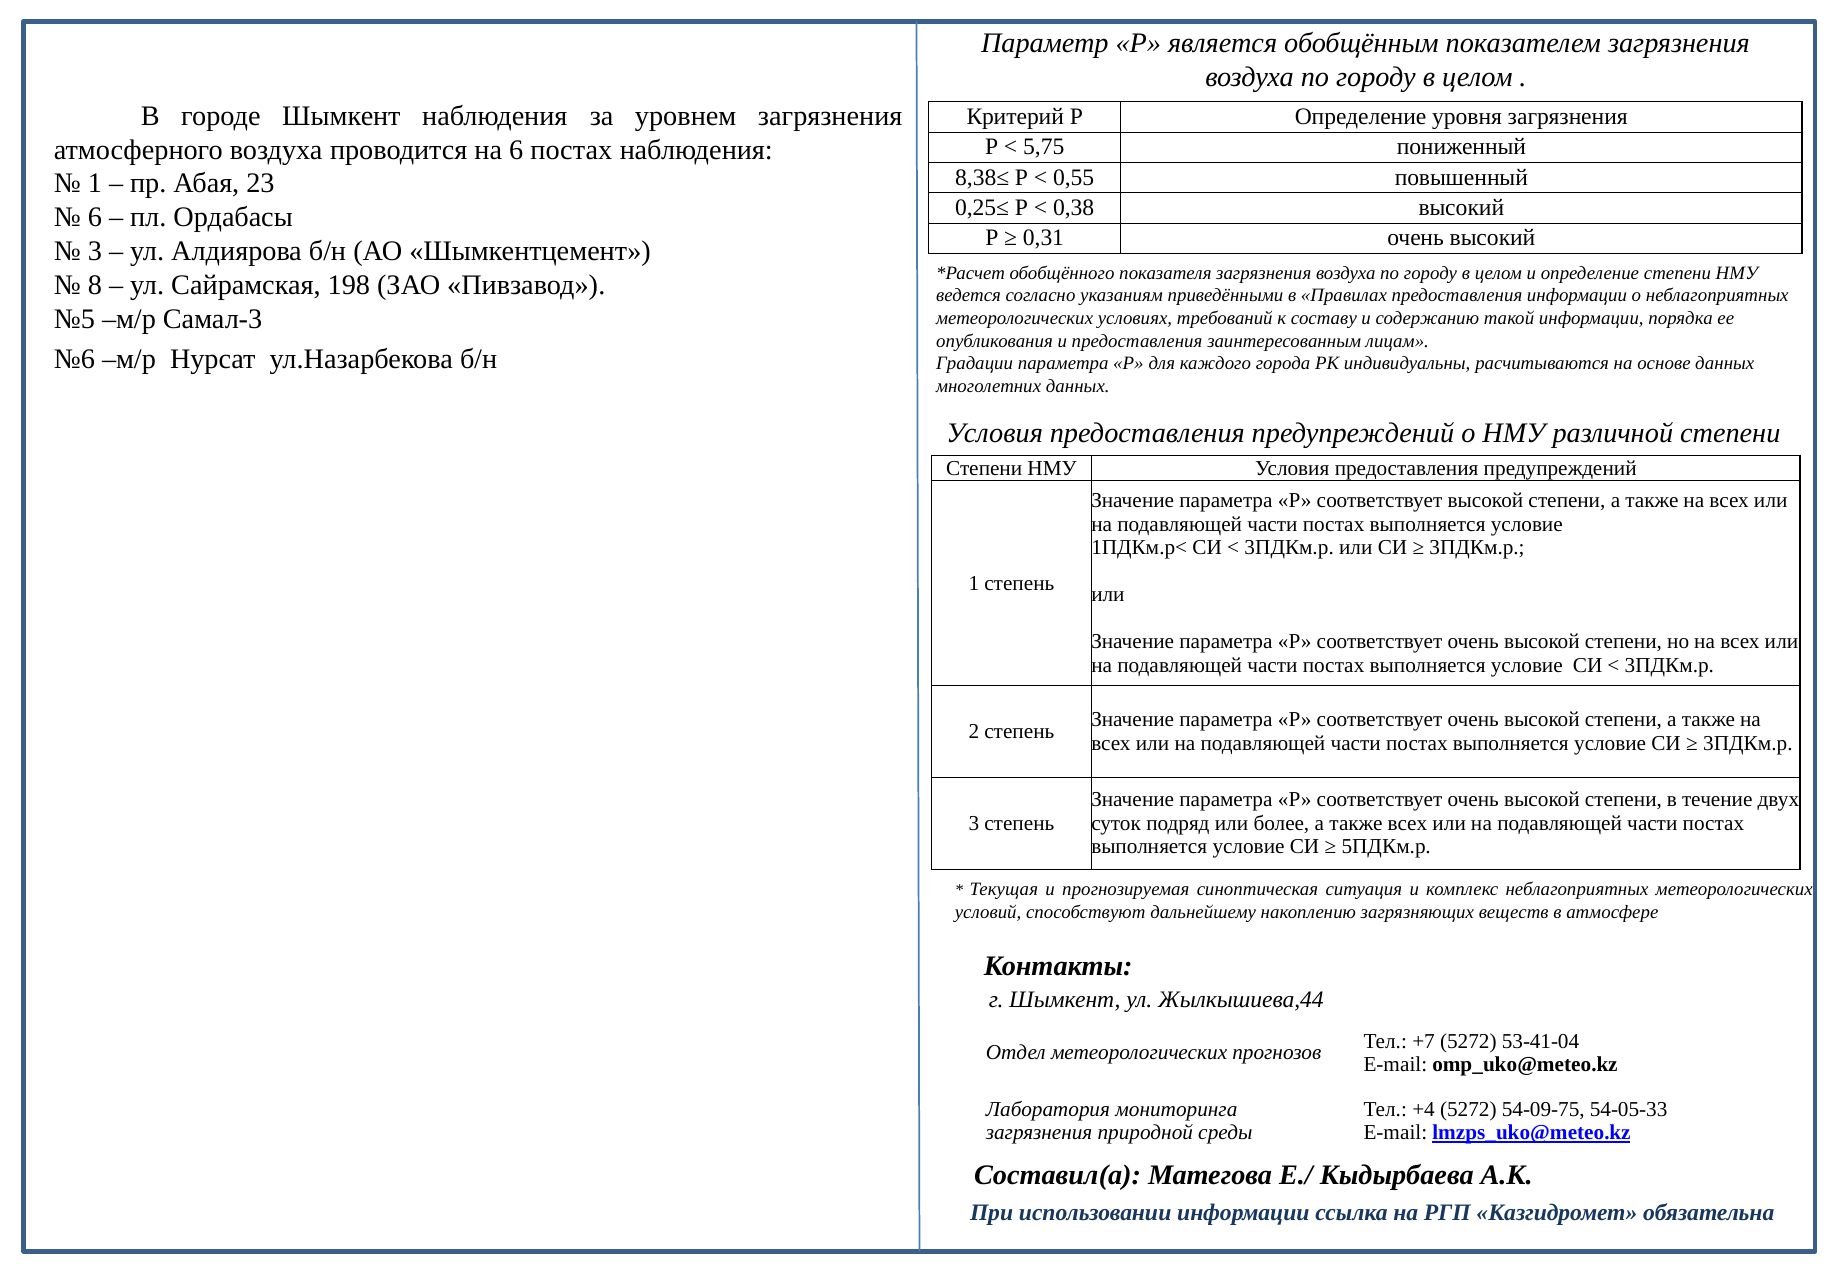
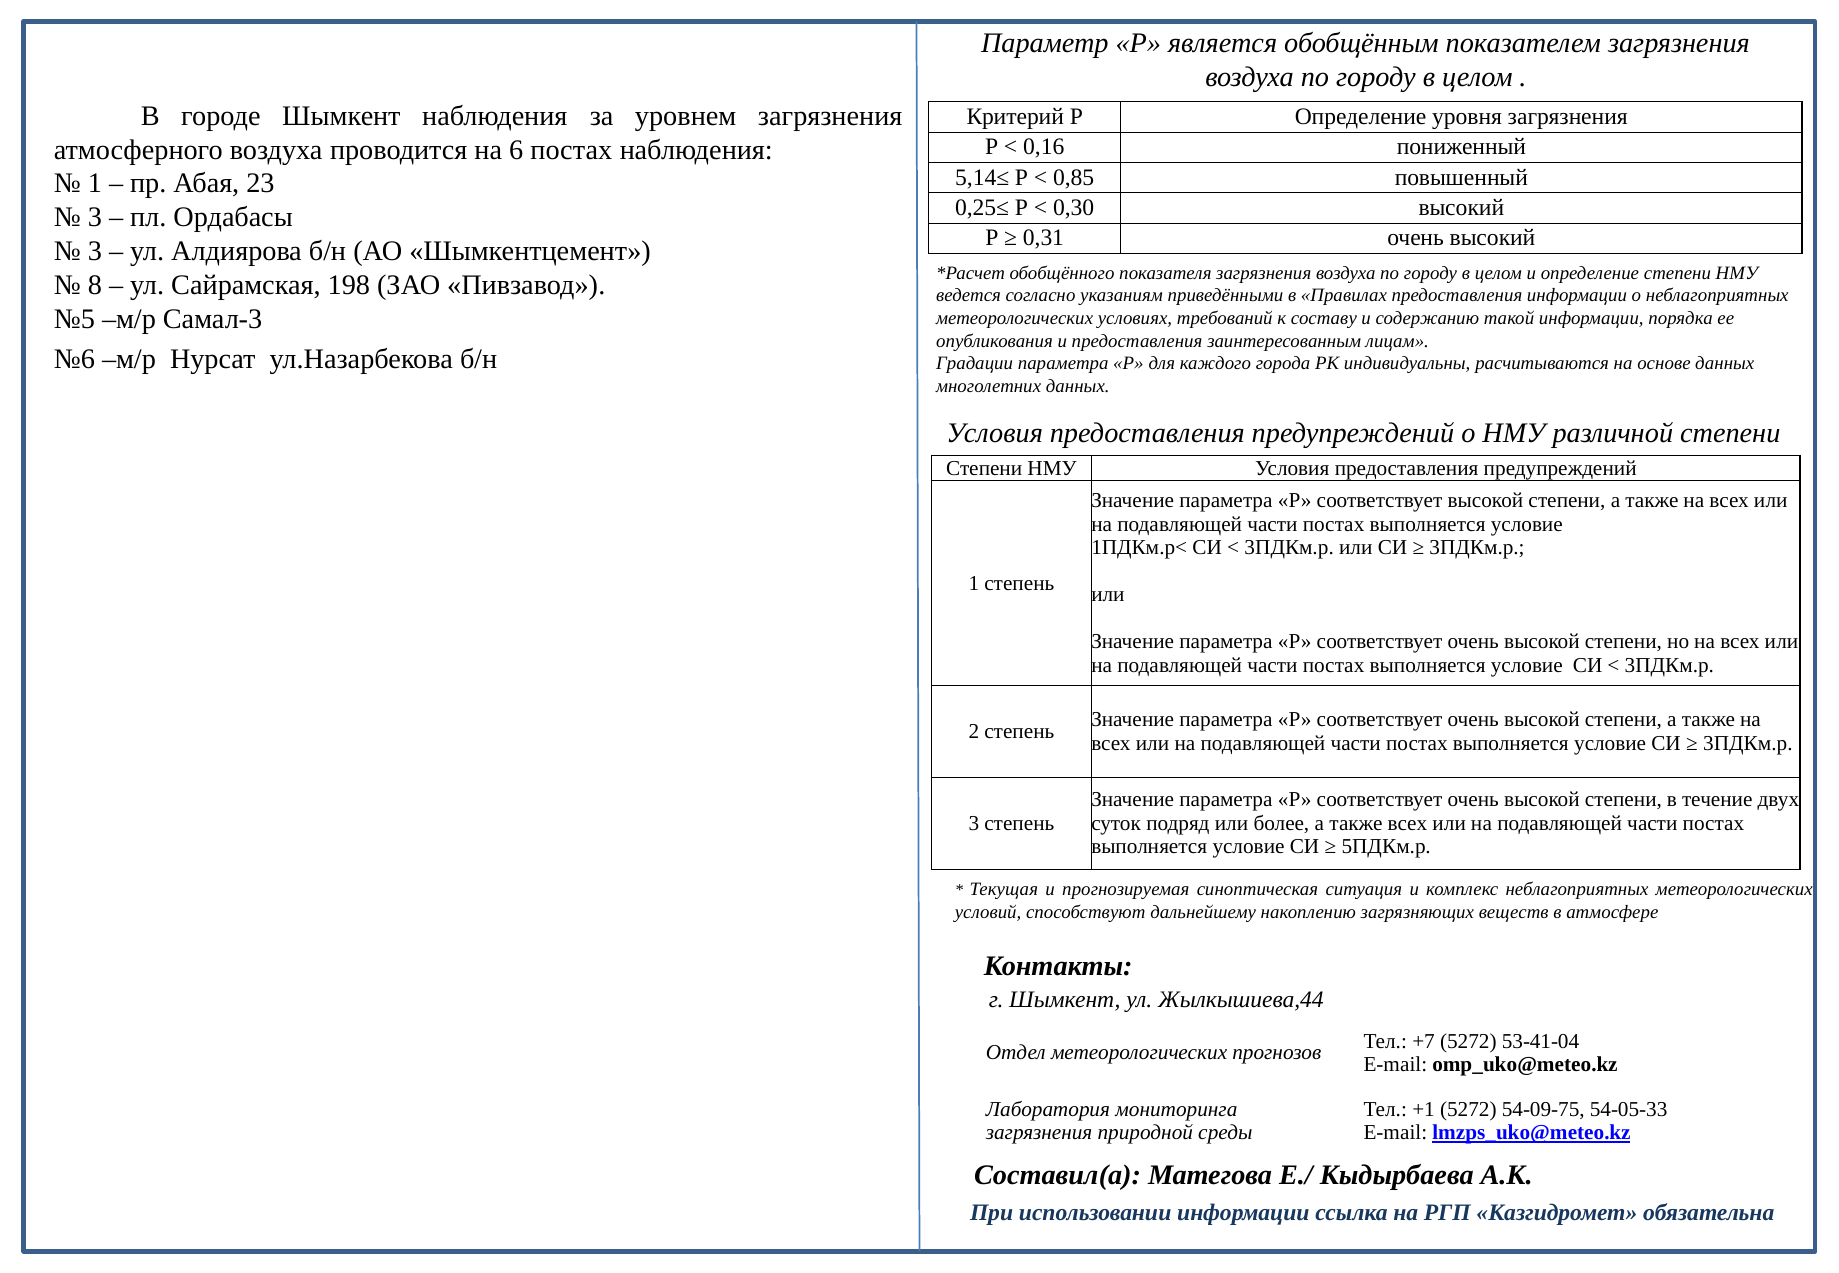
5,75: 5,75 -> 0,16
8,38≤: 8,38≤ -> 5,14≤
0,55: 0,55 -> 0,85
0,38: 0,38 -> 0,30
6 at (95, 218): 6 -> 3
+4: +4 -> +1
